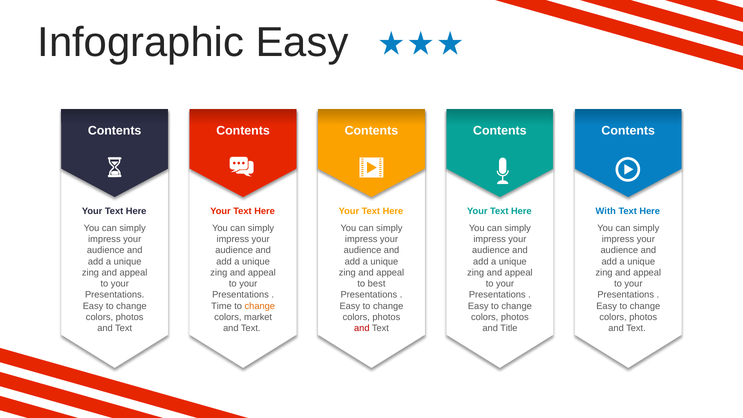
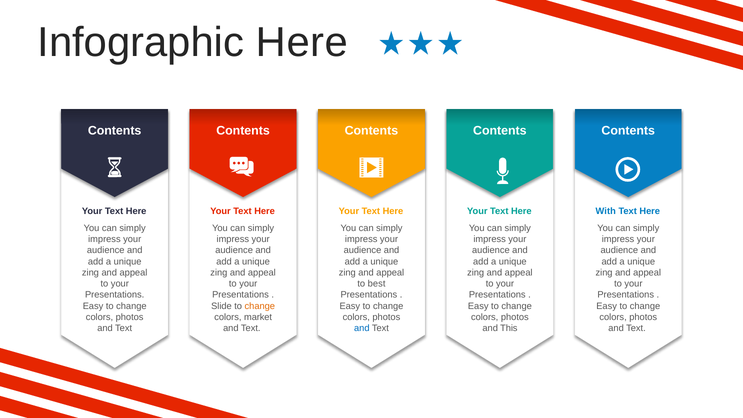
Infographic Easy: Easy -> Here
Time: Time -> Slide
and at (362, 328) colour: red -> blue
Title: Title -> This
